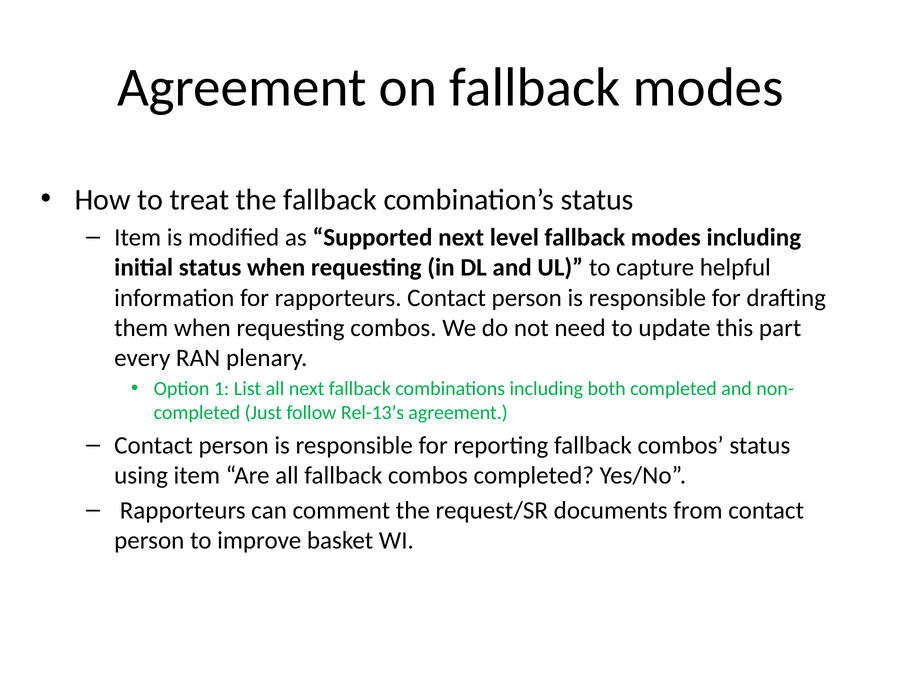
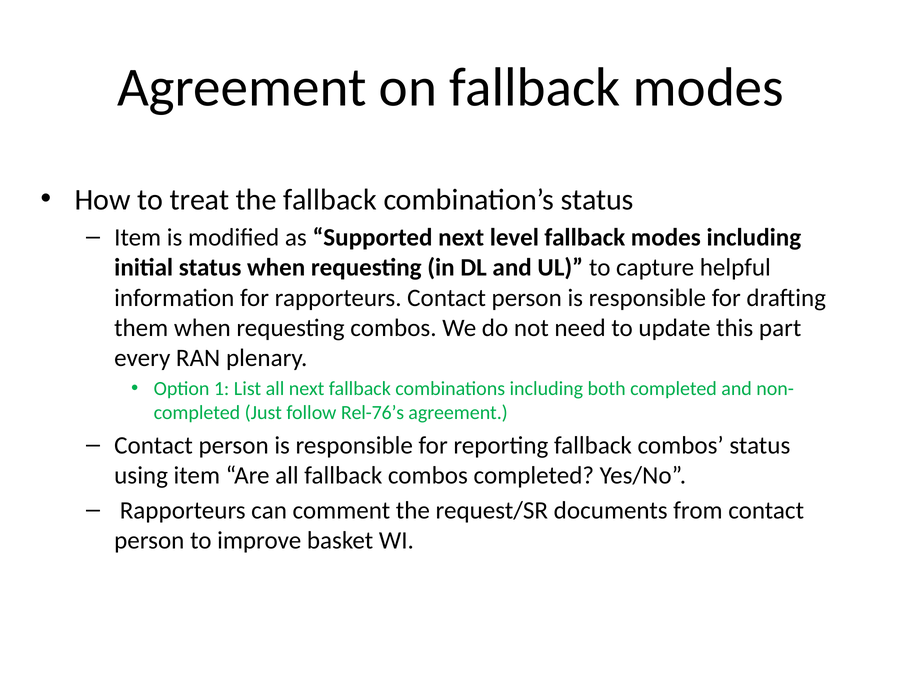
Rel-13’s: Rel-13’s -> Rel-76’s
